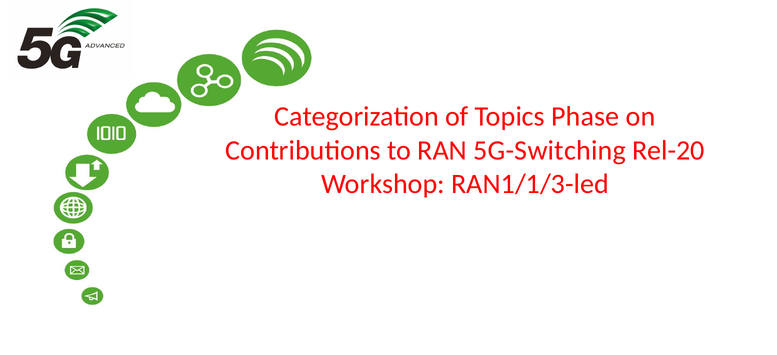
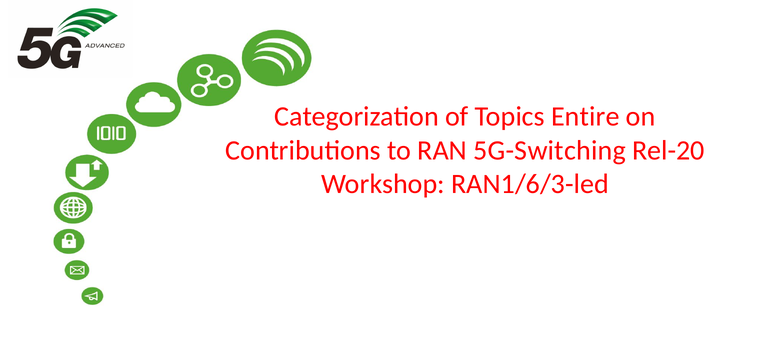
Phase: Phase -> Entire
RAN1/1/3-led: RAN1/1/3-led -> RAN1/6/3-led
